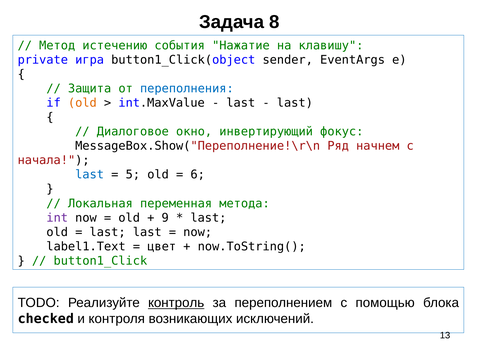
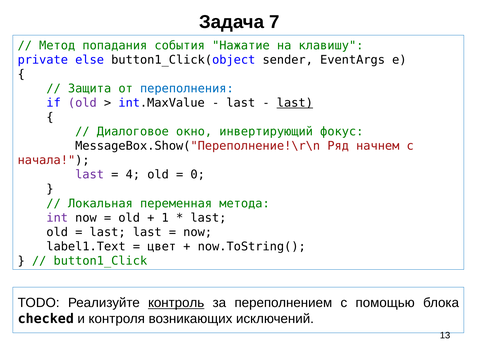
8: 8 -> 7
истечению: истечению -> попадания
игра: игра -> else
old at (82, 103) colour: orange -> purple
last at (295, 103) underline: none -> present
last at (90, 175) colour: blue -> purple
5: 5 -> 4
6: 6 -> 0
9: 9 -> 1
